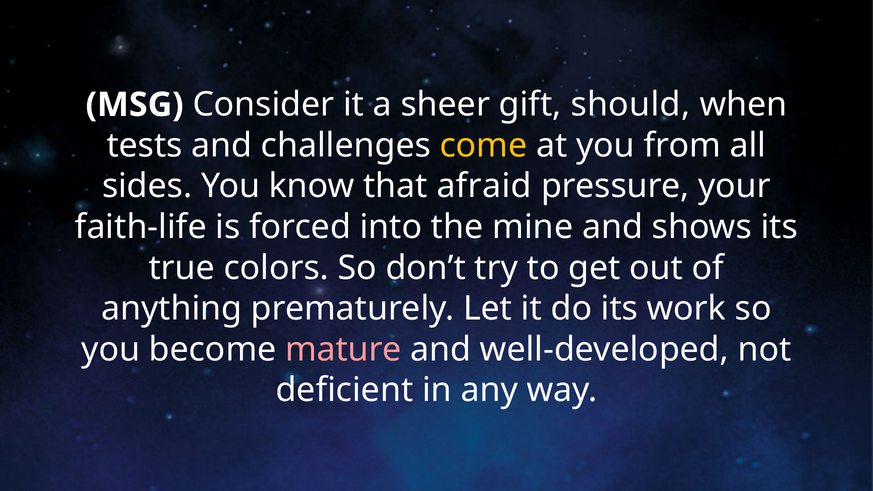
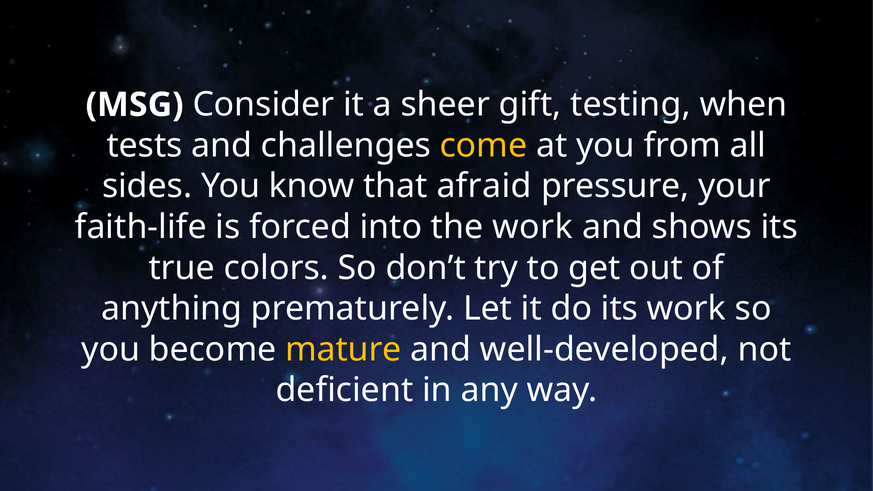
should: should -> testing
the mine: mine -> work
mature colour: pink -> yellow
